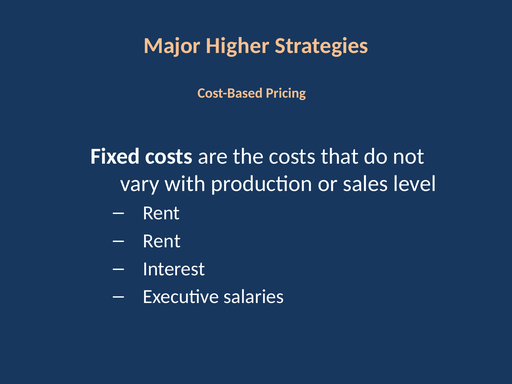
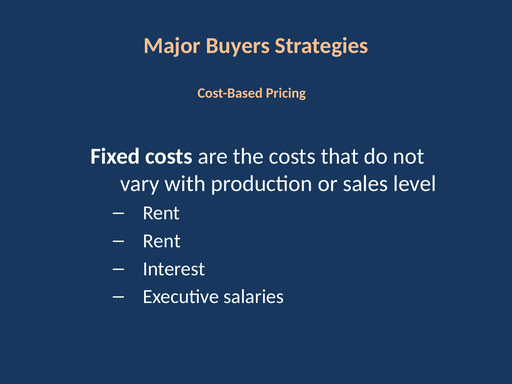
Higher: Higher -> Buyers
